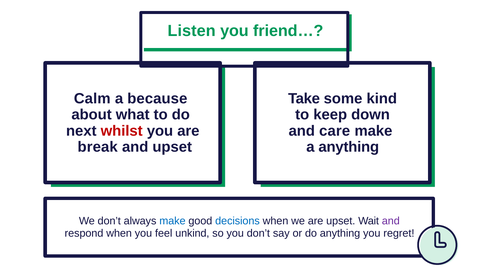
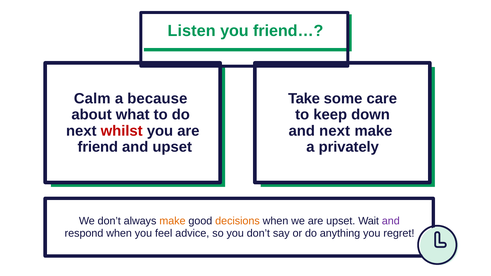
kind: kind -> care
and care: care -> next
break: break -> friend
a anything: anything -> privately
make at (172, 221) colour: blue -> orange
decisions colour: blue -> orange
unkind: unkind -> advice
